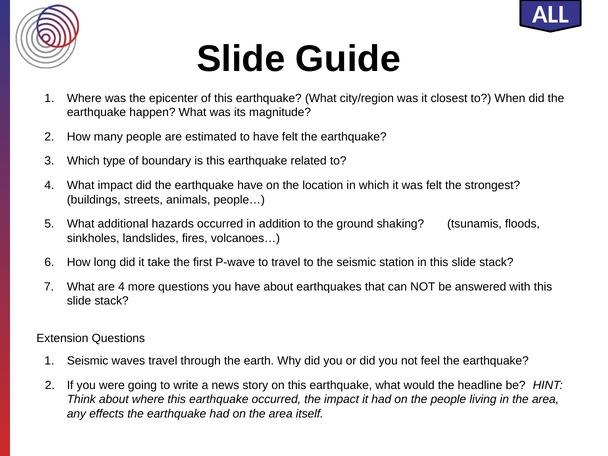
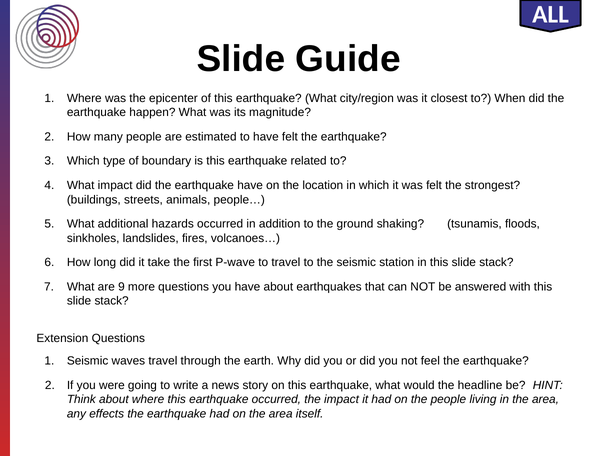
are 4: 4 -> 9
